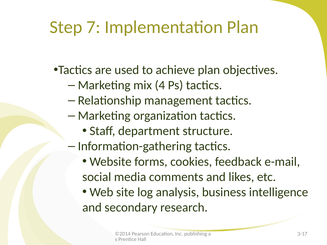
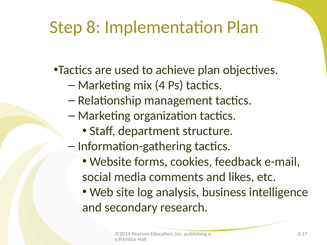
7: 7 -> 8
